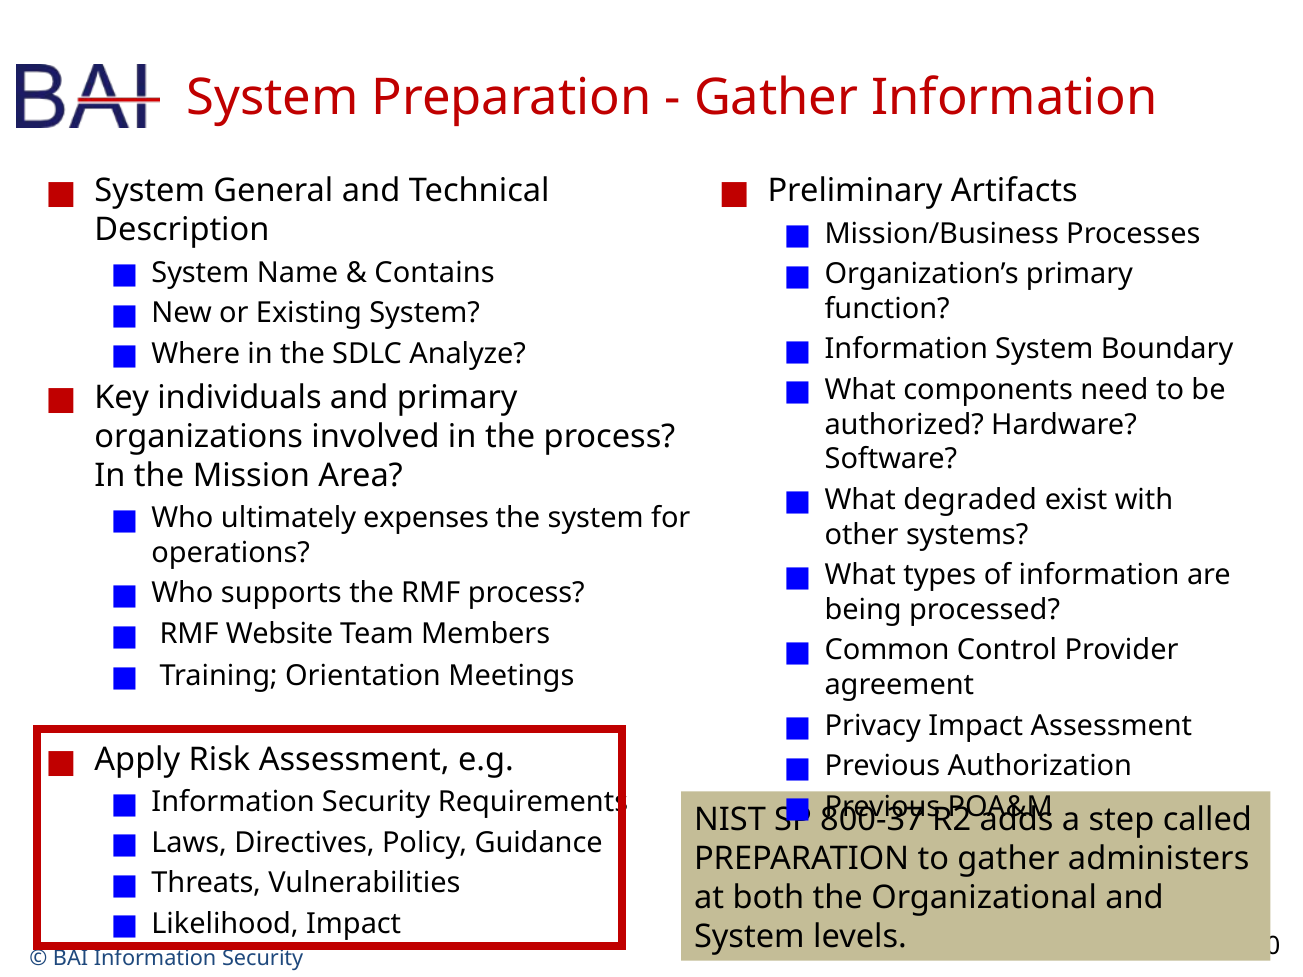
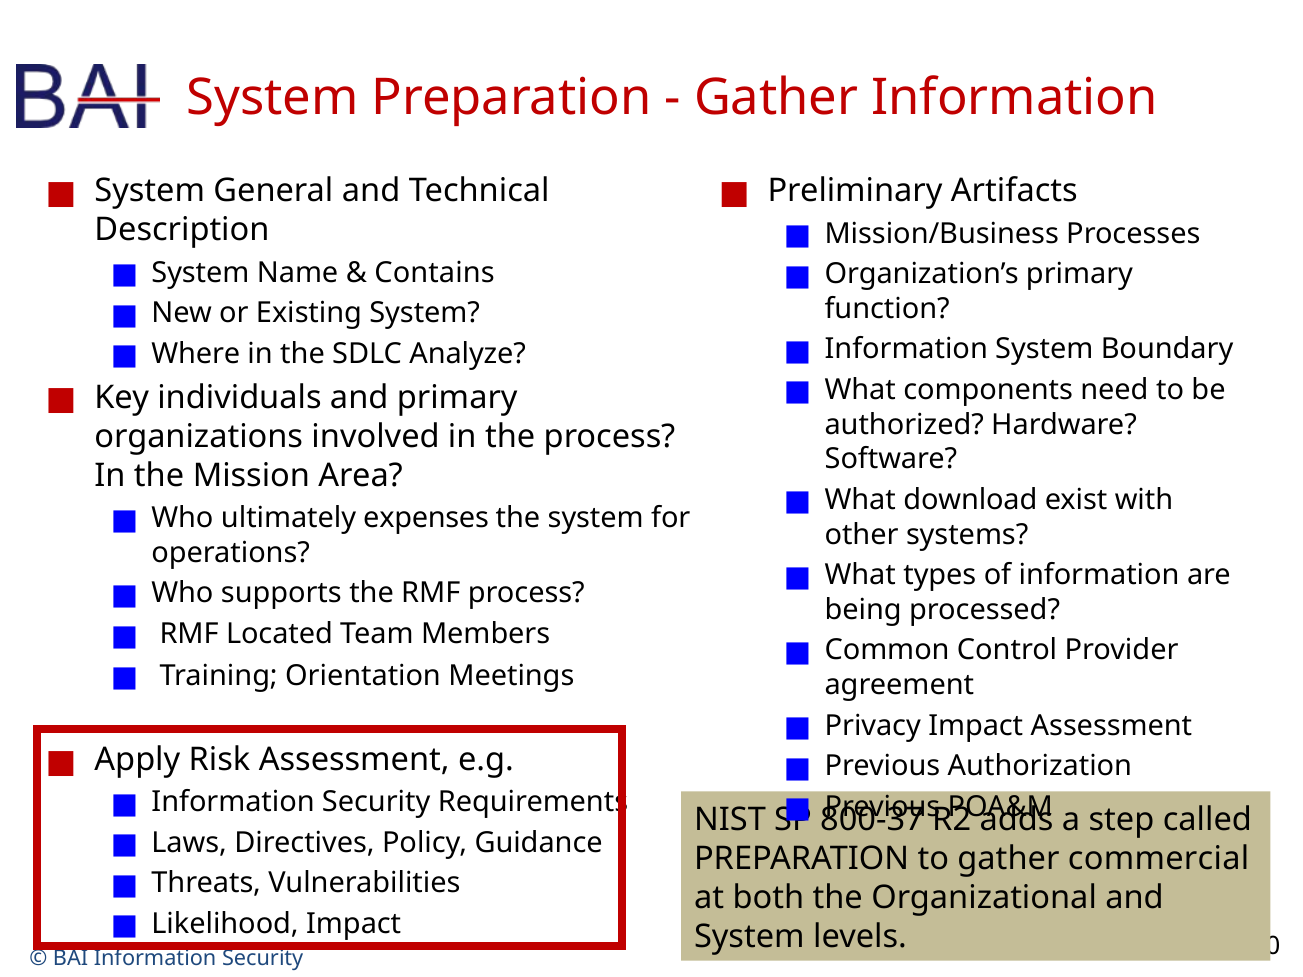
degraded: degraded -> download
Website: Website -> Located
administers: administers -> commercial
